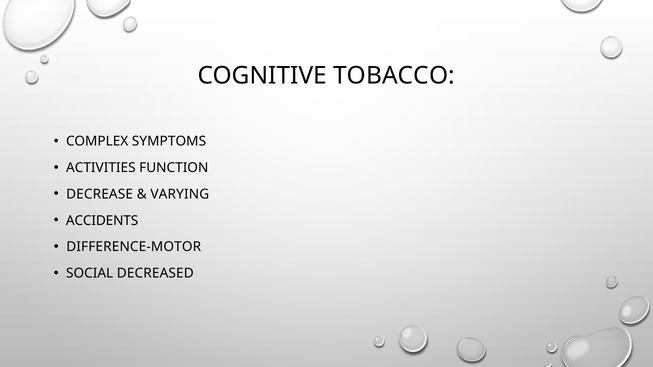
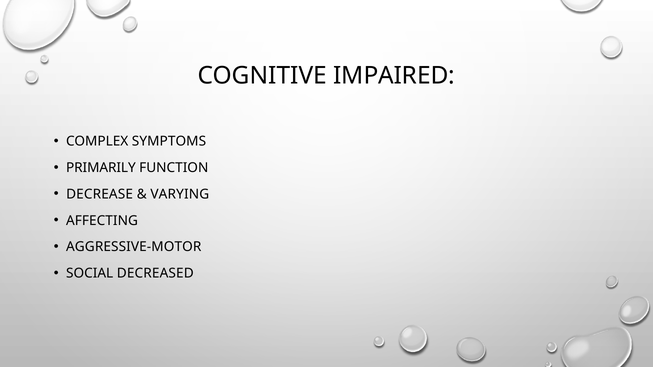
TOBACCO: TOBACCO -> IMPAIRED
ACTIVITIES: ACTIVITIES -> PRIMARILY
ACCIDENTS: ACCIDENTS -> AFFECTING
DIFFERENCE-MOTOR: DIFFERENCE-MOTOR -> AGGRESSIVE-MOTOR
